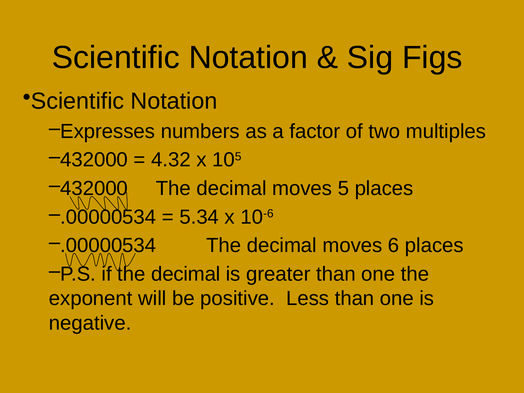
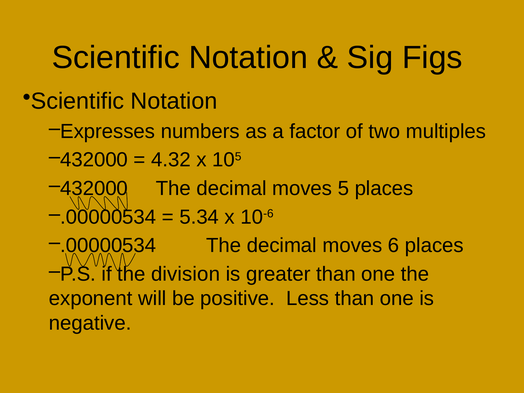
if the decimal: decimal -> division
